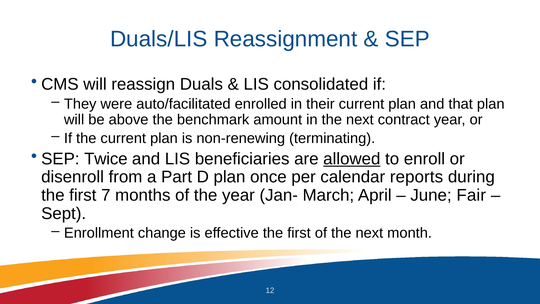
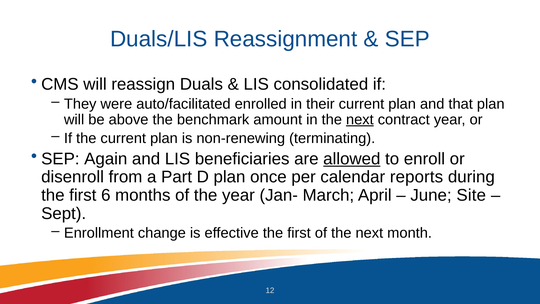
next at (360, 120) underline: none -> present
Twice: Twice -> Again
7: 7 -> 6
Fair: Fair -> Site
